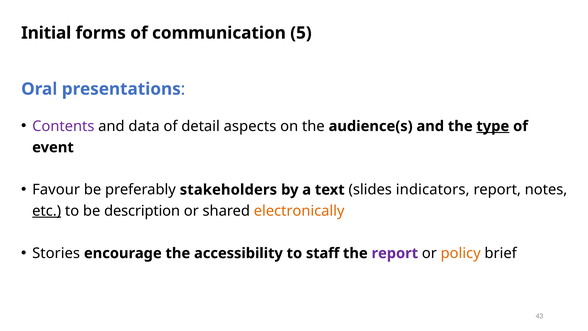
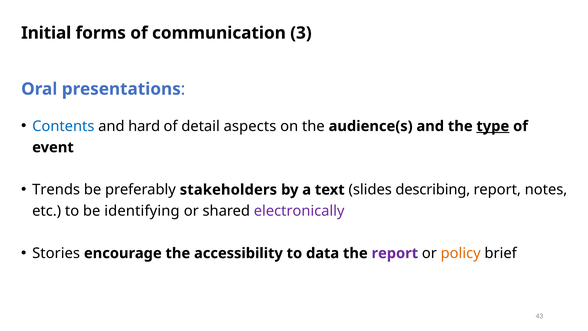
5: 5 -> 3
Contents colour: purple -> blue
data: data -> hard
Favour: Favour -> Trends
indicators: indicators -> describing
etc underline: present -> none
description: description -> identifying
electronically colour: orange -> purple
staff: staff -> data
